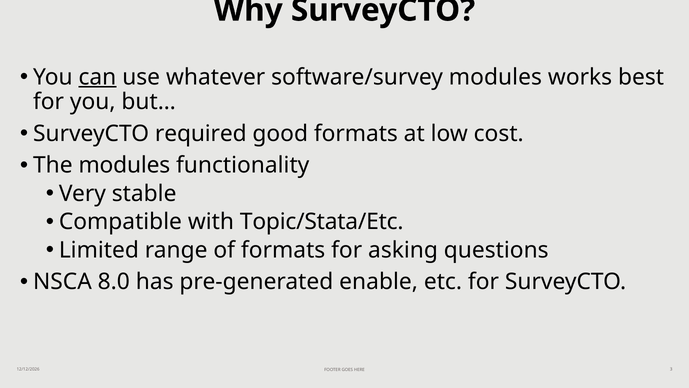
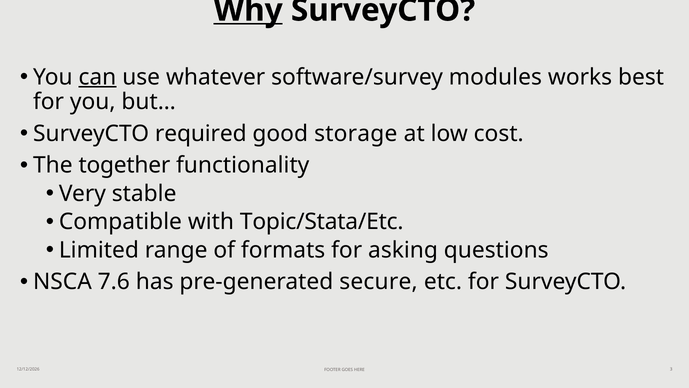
Why underline: none -> present
good formats: formats -> storage
The modules: modules -> together
8.0: 8.0 -> 7.6
enable: enable -> secure
